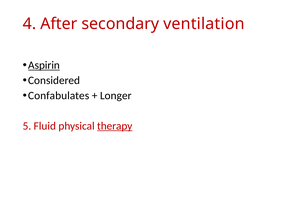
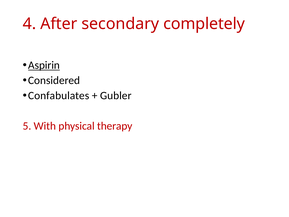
ventilation: ventilation -> completely
Longer: Longer -> Gubler
Fluid: Fluid -> With
therapy underline: present -> none
